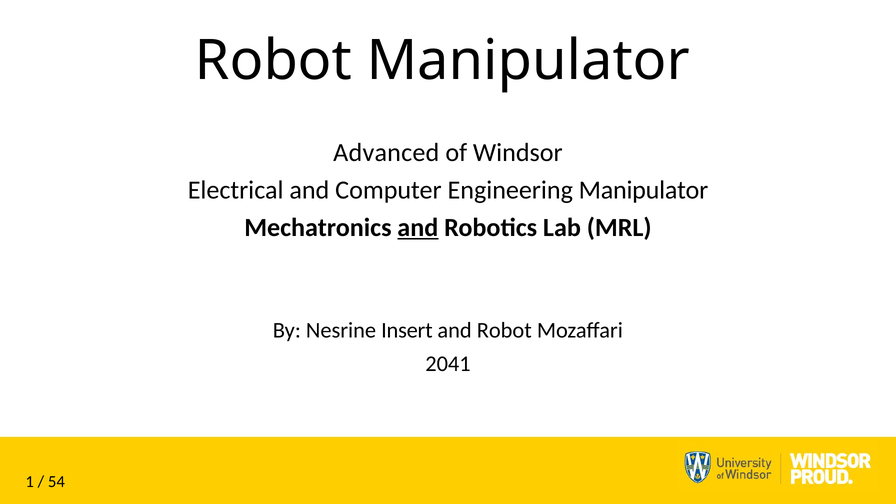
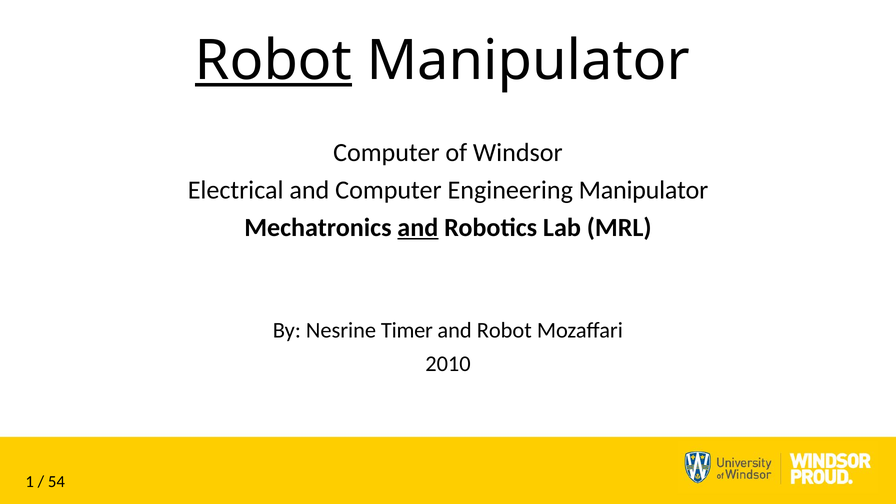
Robot at (273, 61) underline: none -> present
Advanced at (386, 152): Advanced -> Computer
Insert: Insert -> Timer
2041: 2041 -> 2010
